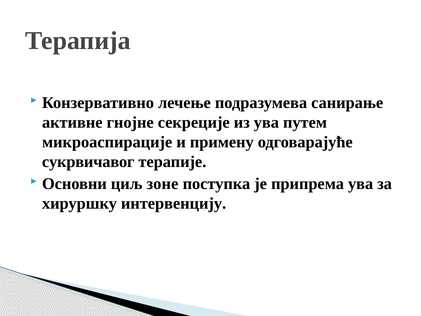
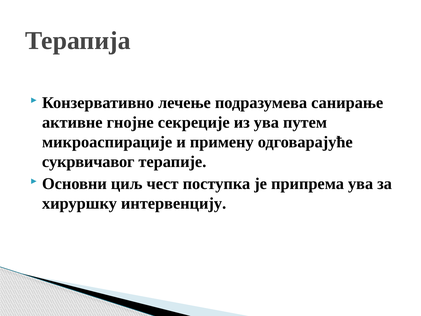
зоне: зоне -> чест
